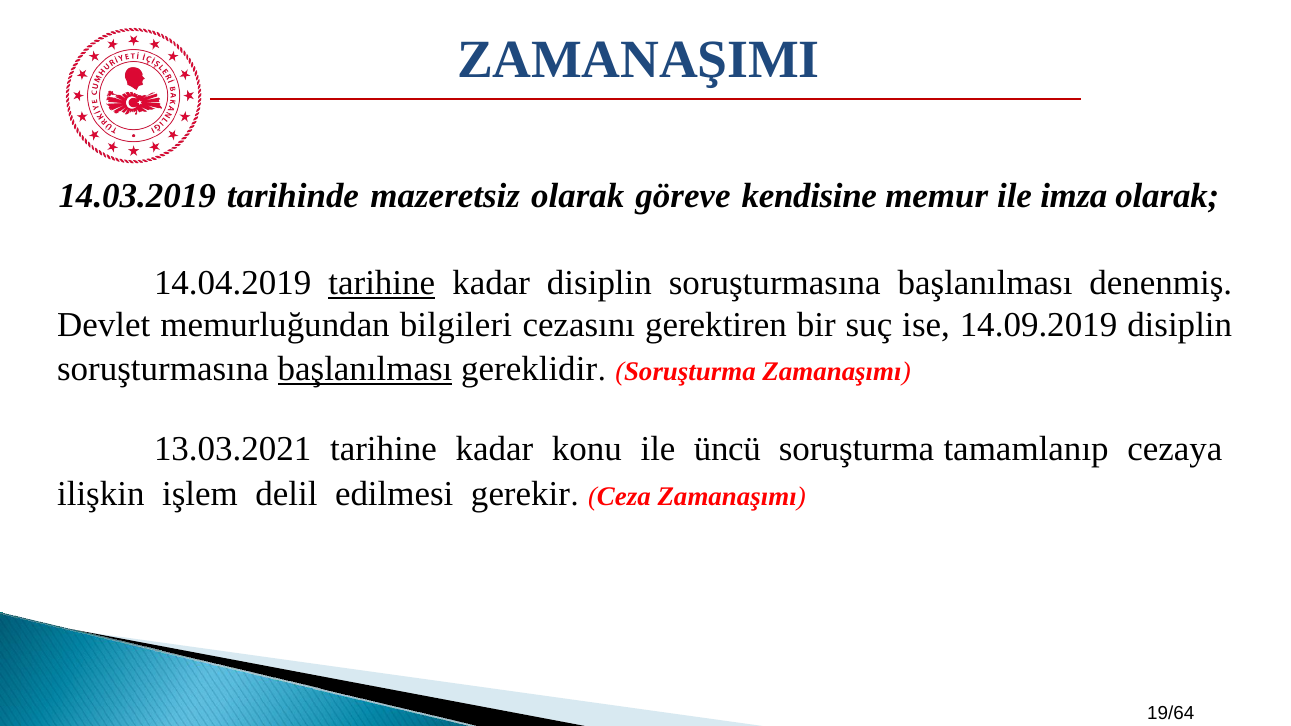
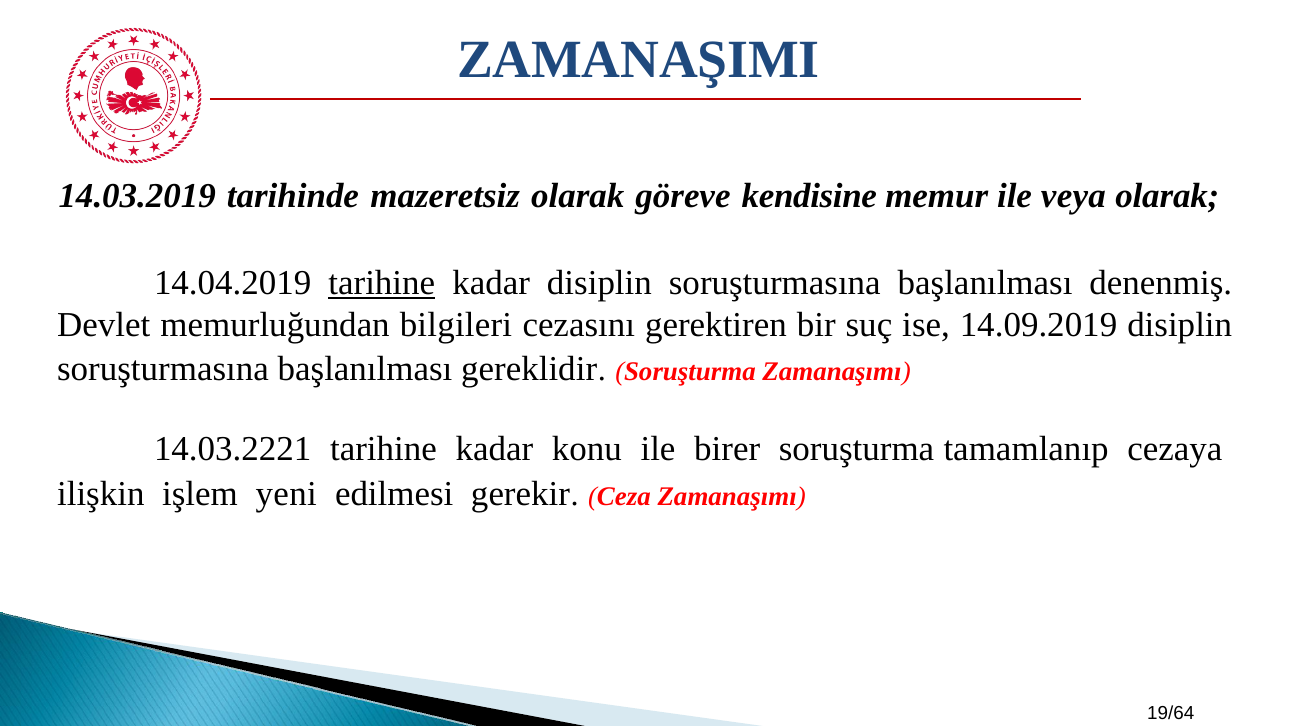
imza: imza -> veya
başlanılması at (365, 369) underline: present -> none
13.03.2021: 13.03.2021 -> 14.03.2221
üncü: üncü -> birer
delil: delil -> yeni
